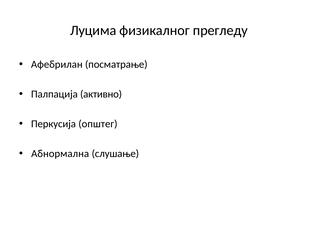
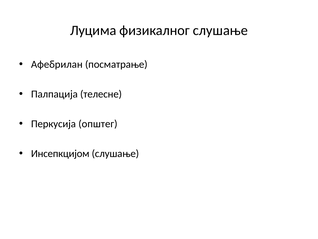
физикалног прегледу: прегледу -> слушање
активно: активно -> телесне
Абнормална: Абнормална -> Инсепкцијом
